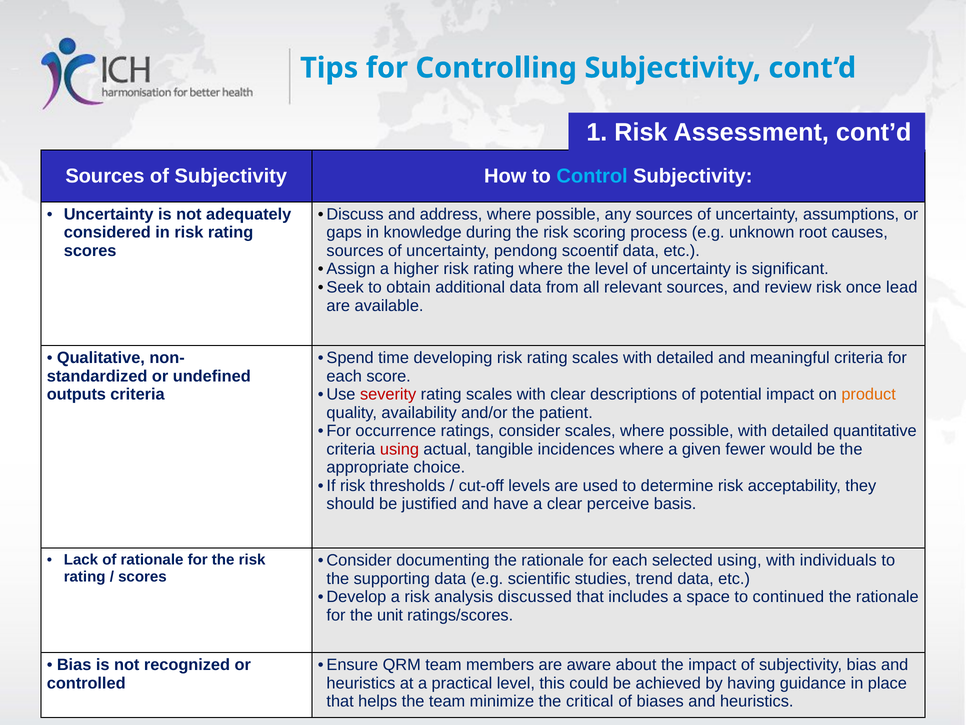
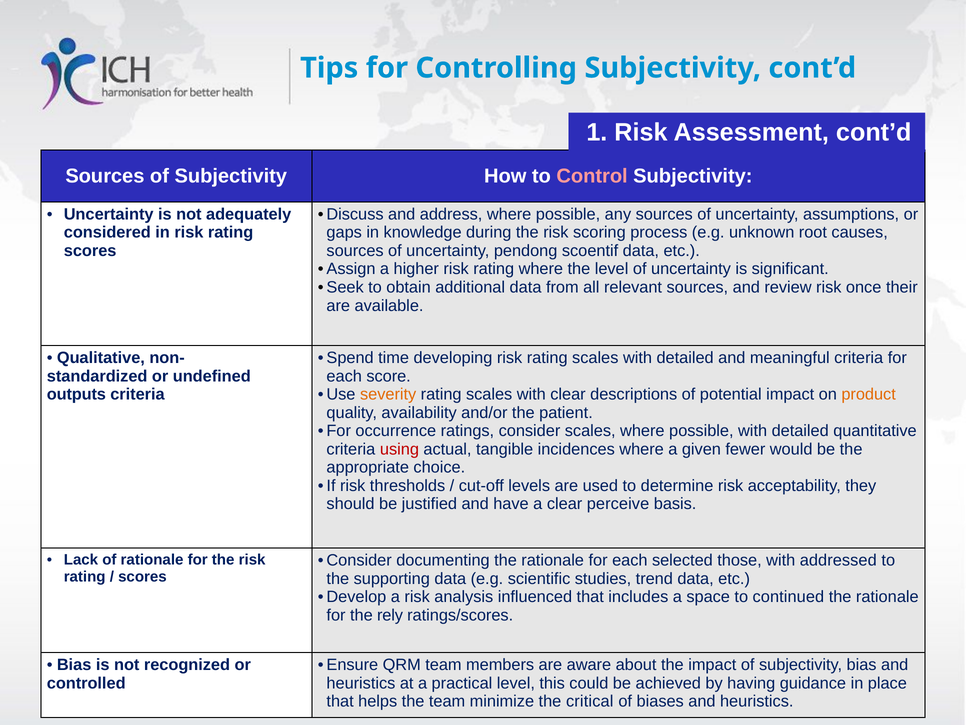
Control colour: light blue -> pink
lead: lead -> their
severity colour: red -> orange
selected using: using -> those
individuals: individuals -> addressed
discussed: discussed -> influenced
unit: unit -> rely
